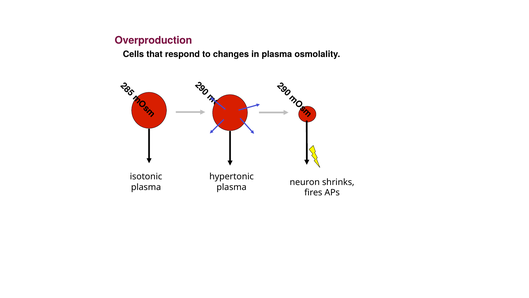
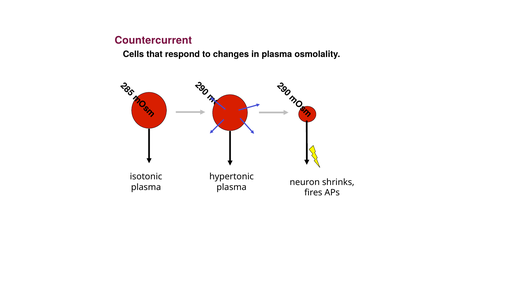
Overproduction: Overproduction -> Countercurrent
